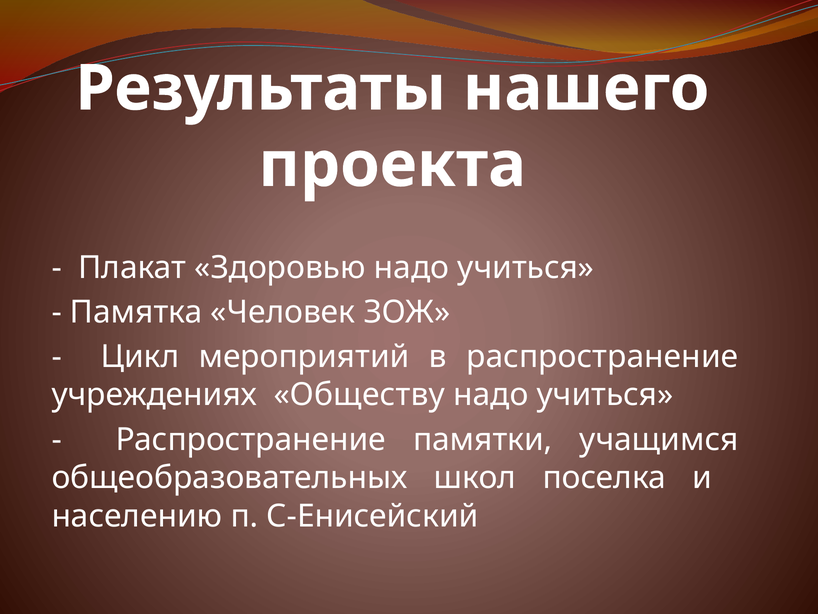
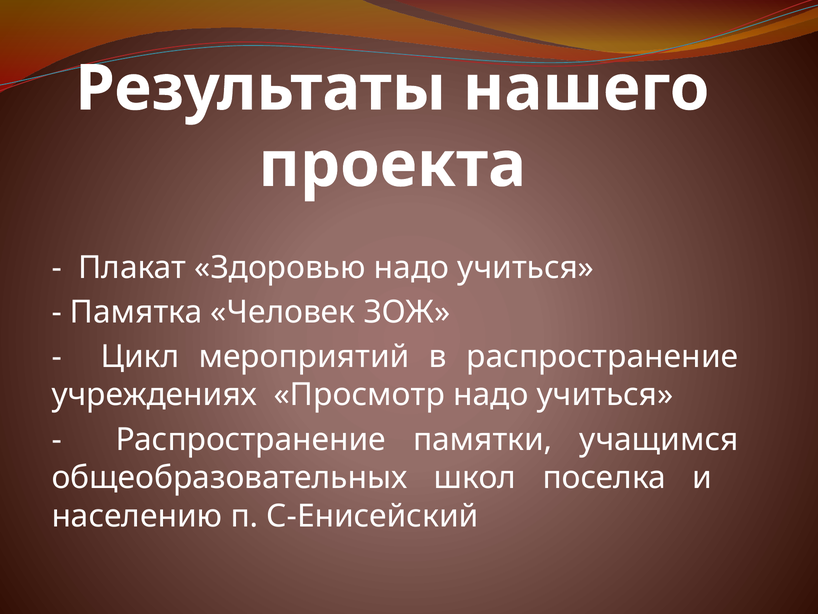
Обществу: Обществу -> Просмотр
